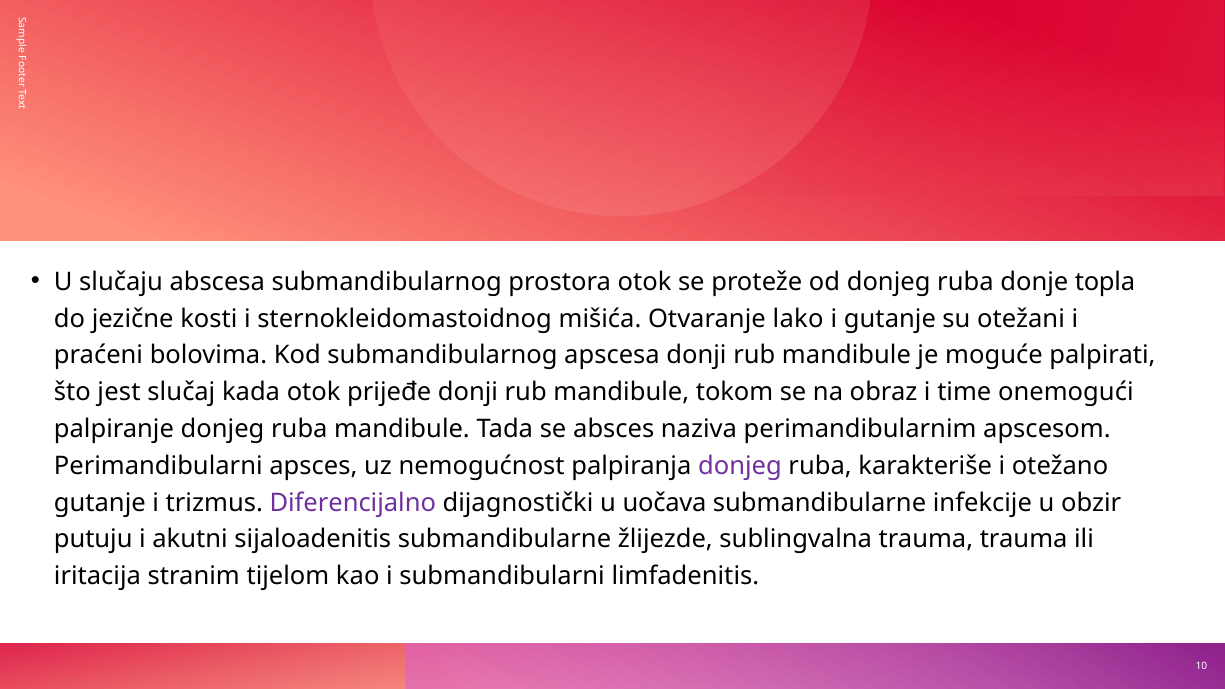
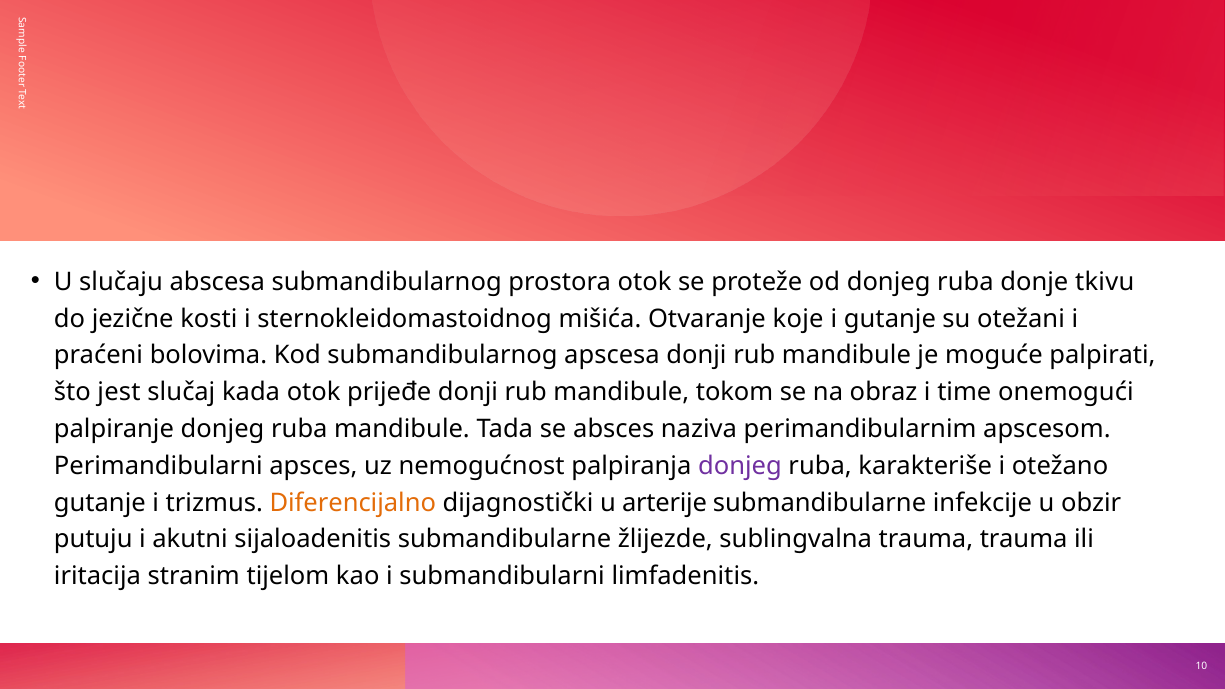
topla: topla -> tkivu
lako: lako -> koje
Diferencijalno colour: purple -> orange
uočava: uočava -> arterije
